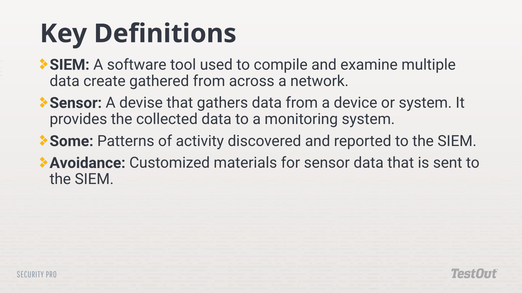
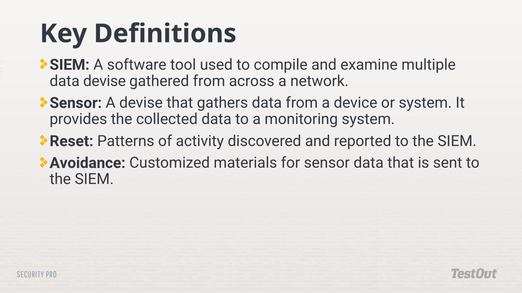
data create: create -> devise
Some: Some -> Reset
